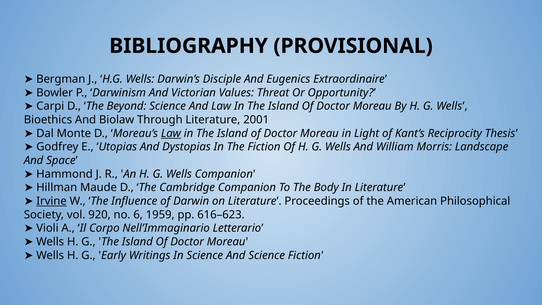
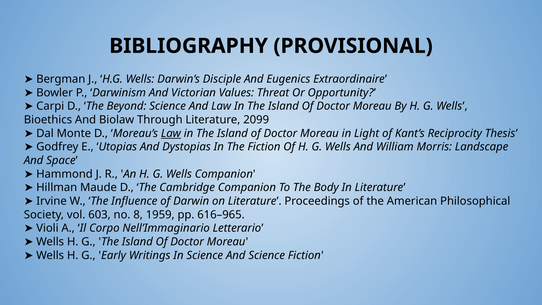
2001: 2001 -> 2099
Irvine underline: present -> none
920: 920 -> 603
6: 6 -> 8
616–623: 616–623 -> 616–965
